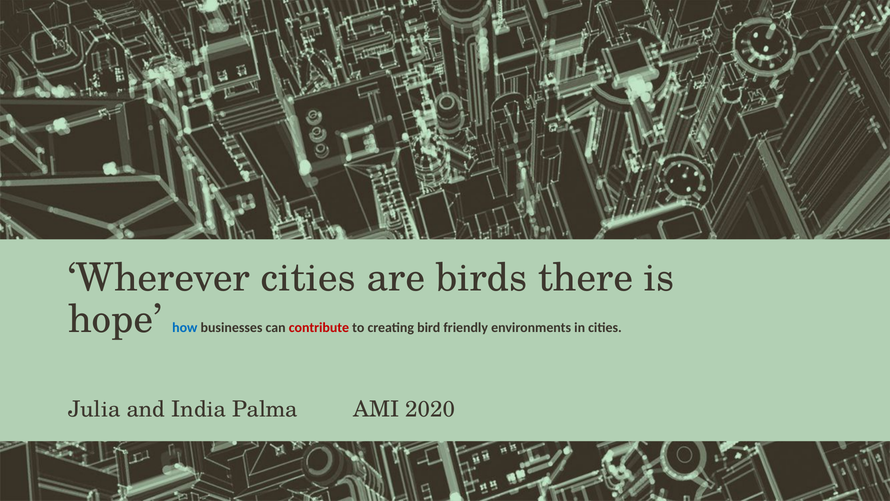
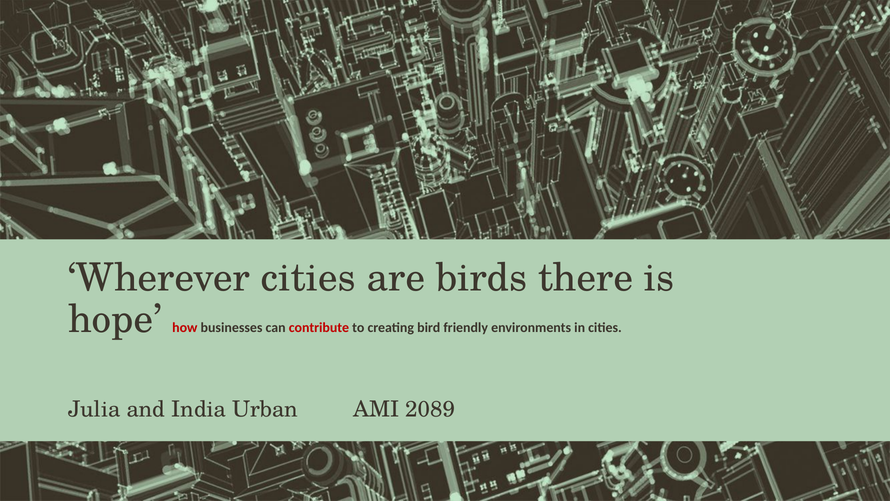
how colour: blue -> red
Palma: Palma -> Urban
2020: 2020 -> 2089
